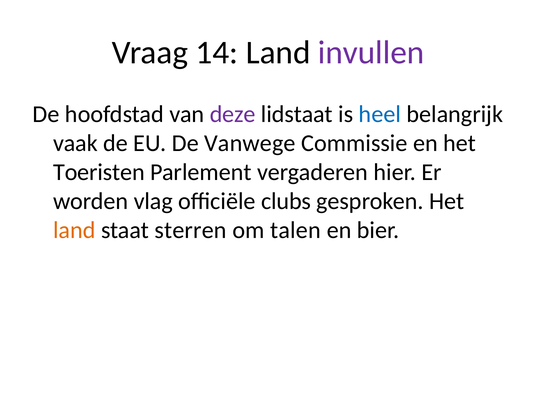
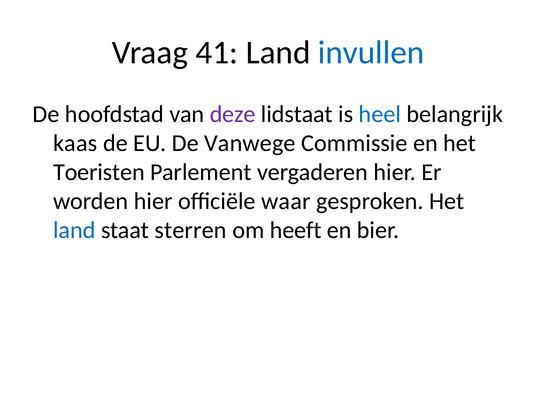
14: 14 -> 41
invullen colour: purple -> blue
vaak: vaak -> kaas
worden vlag: vlag -> hier
clubs: clubs -> waar
land at (74, 230) colour: orange -> blue
talen: talen -> heeft
